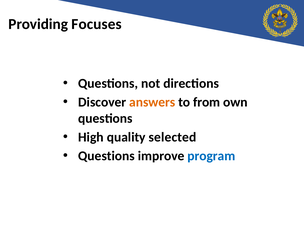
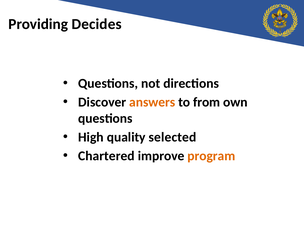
Focuses: Focuses -> Decides
Questions at (106, 156): Questions -> Chartered
program colour: blue -> orange
